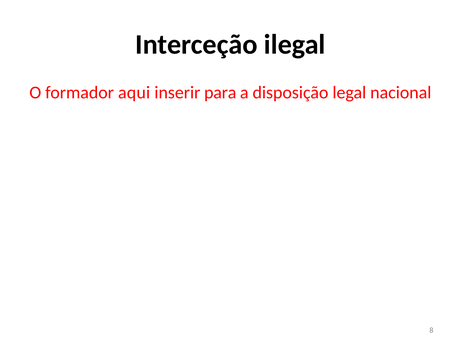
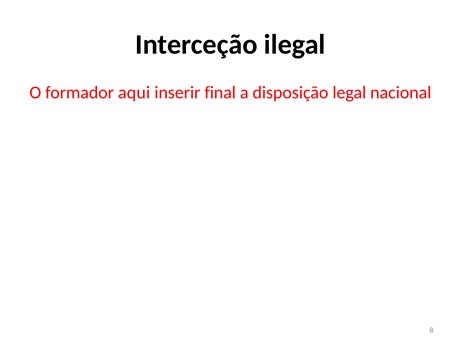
para: para -> final
